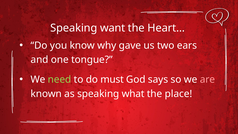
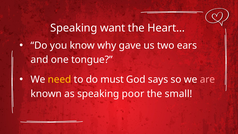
need colour: light green -> yellow
what: what -> poor
place: place -> small
